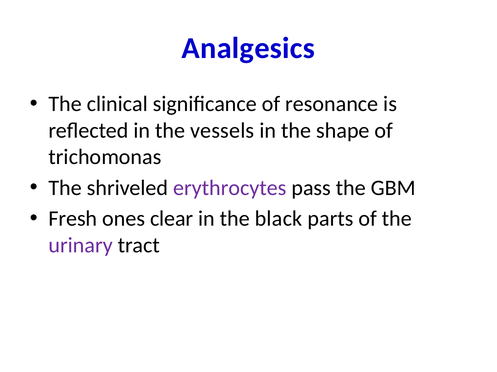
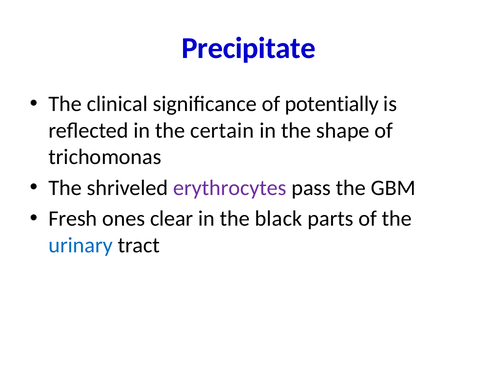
Analgesics: Analgesics -> Precipitate
resonance: resonance -> potentially
vessels: vessels -> certain
urinary colour: purple -> blue
